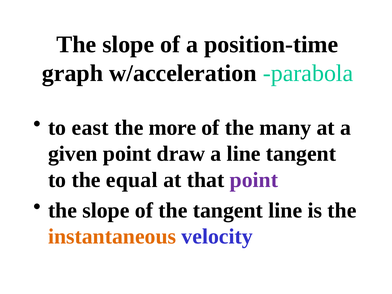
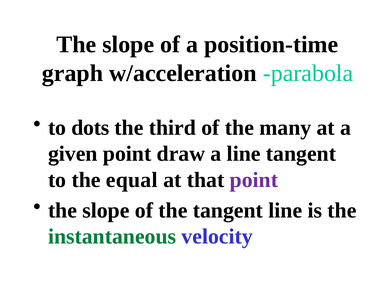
east: east -> dots
more: more -> third
instantaneous colour: orange -> green
